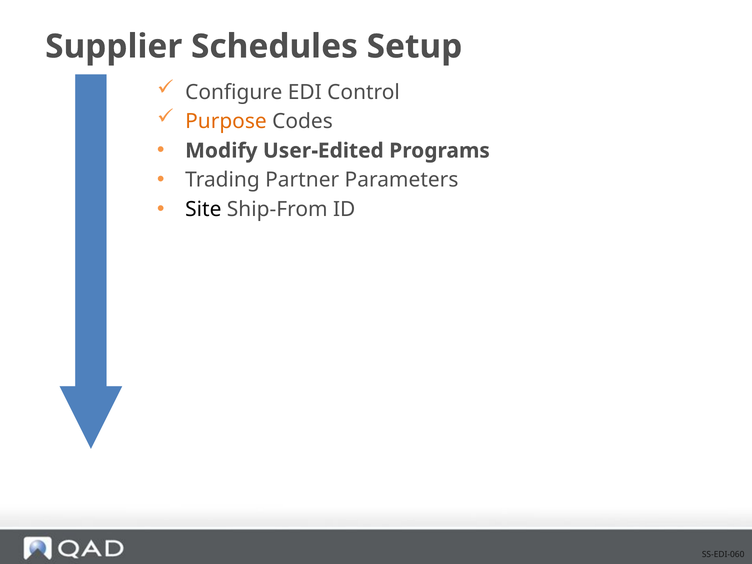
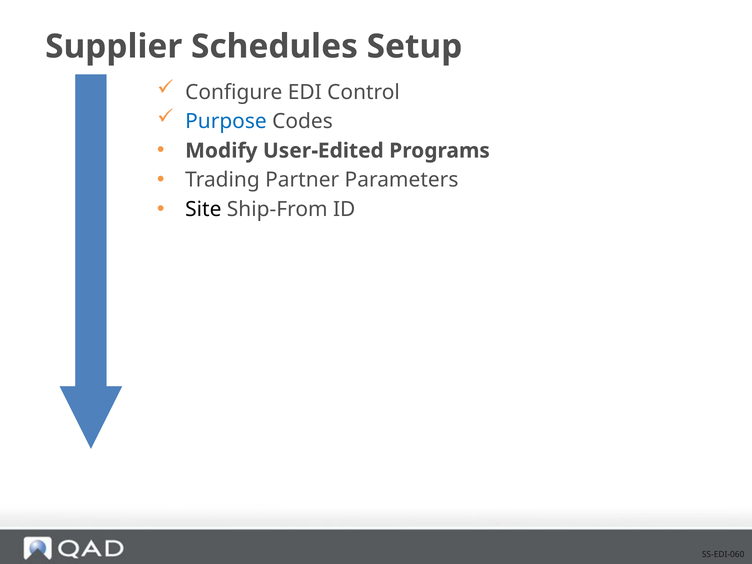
Purpose colour: orange -> blue
